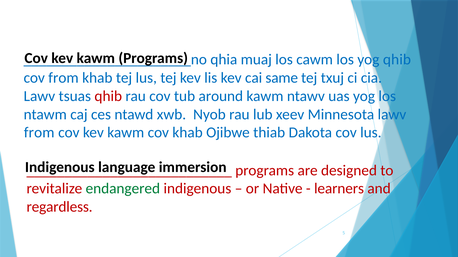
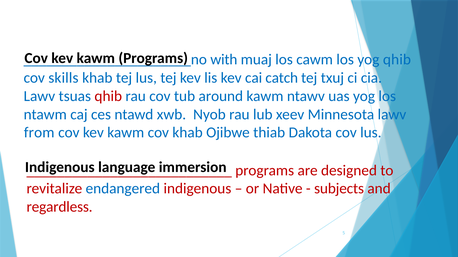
qhia: qhia -> with
cov from: from -> skills
same: same -> catch
endangered colour: green -> blue
learners: learners -> subjects
